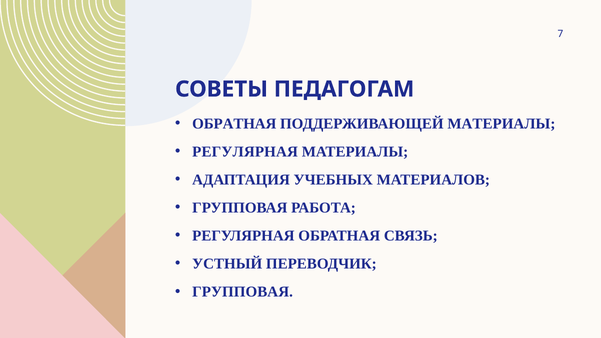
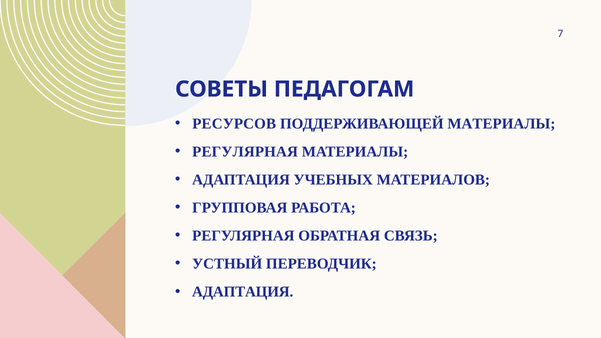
ОБРАТНАЯ at (234, 124): ОБРАТНАЯ -> РЕСУРСОВ
ГРУППОВАЯ at (243, 292): ГРУППОВАЯ -> АДАПТАЦИЯ
